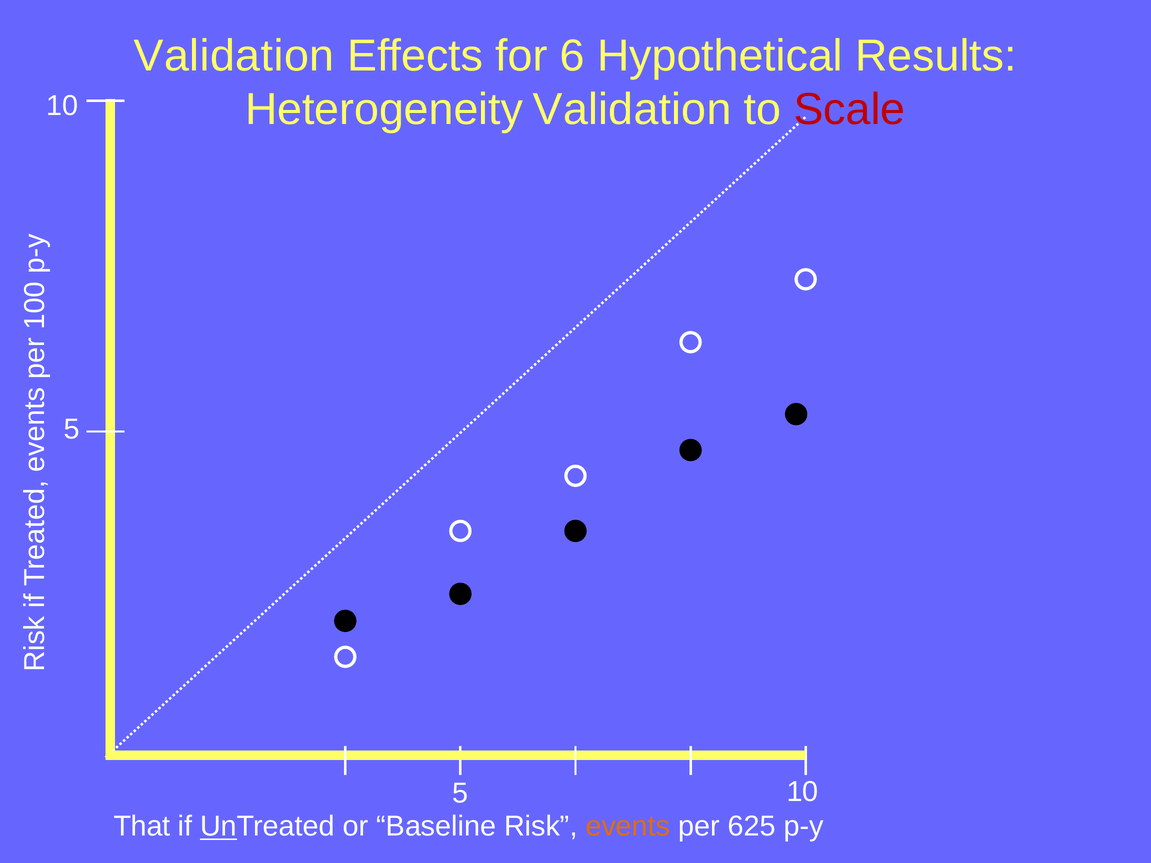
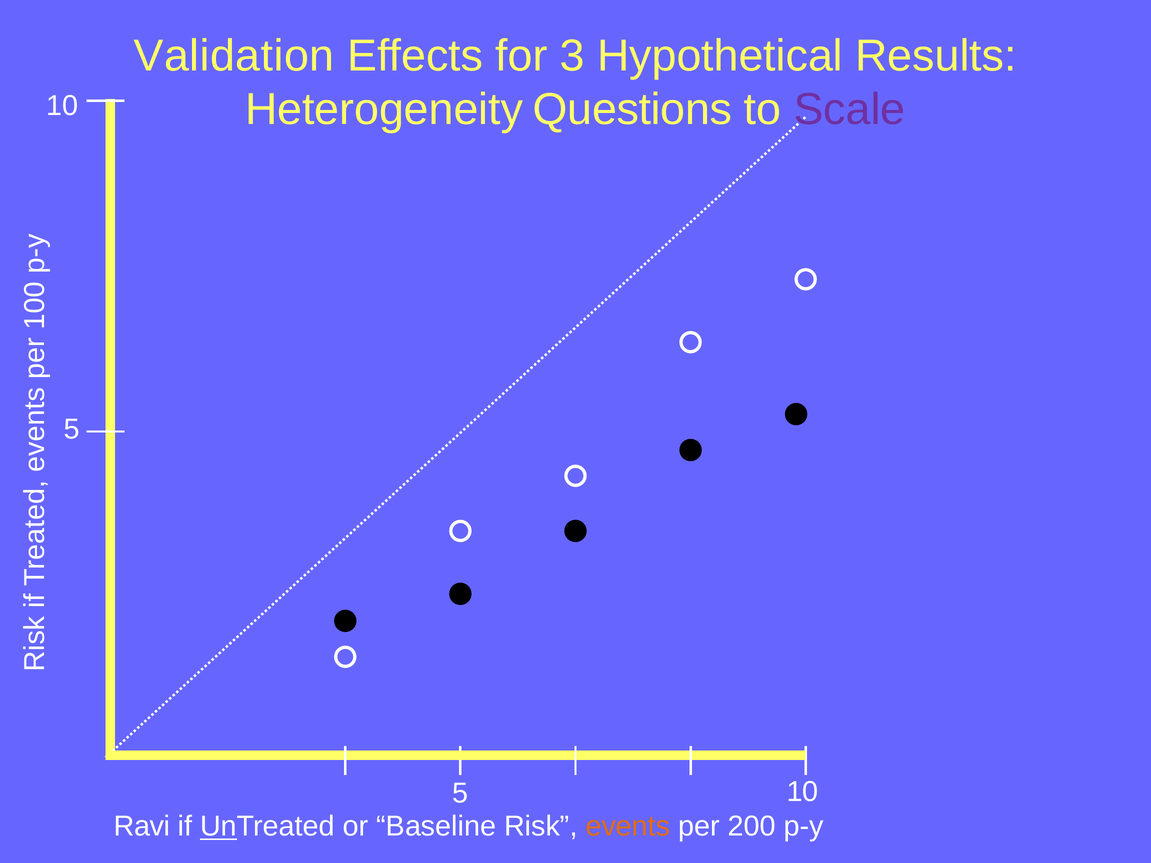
6: 6 -> 3
Heterogeneity Validation: Validation -> Questions
Scale colour: red -> purple
That: That -> Ravi
625: 625 -> 200
